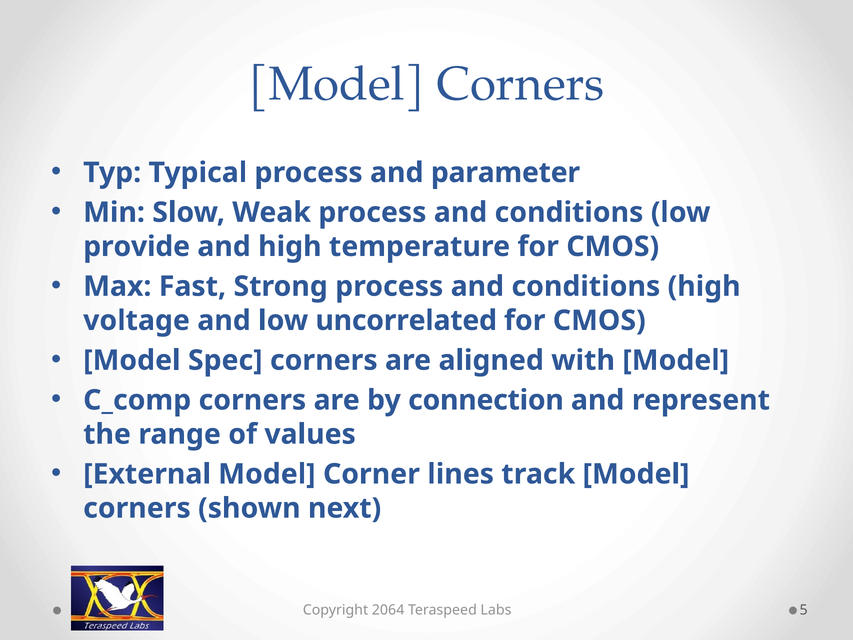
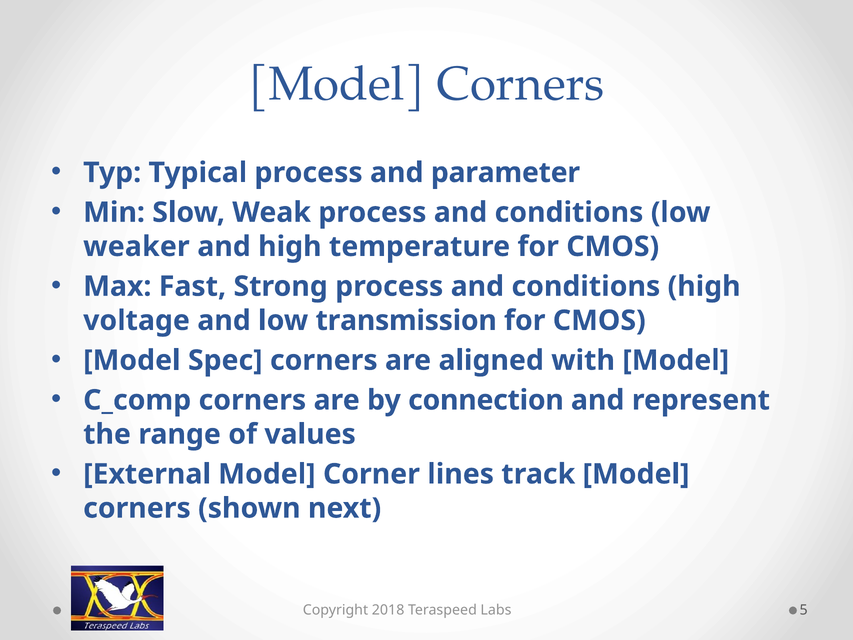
provide: provide -> weaker
uncorrelated: uncorrelated -> transmission
2064: 2064 -> 2018
